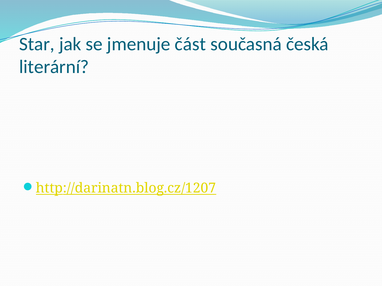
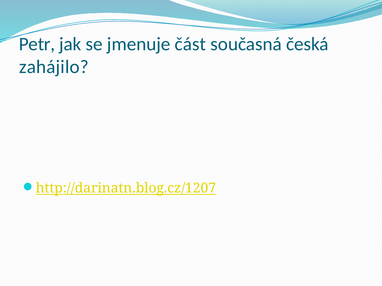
Star: Star -> Petr
literární: literární -> zahájilo
